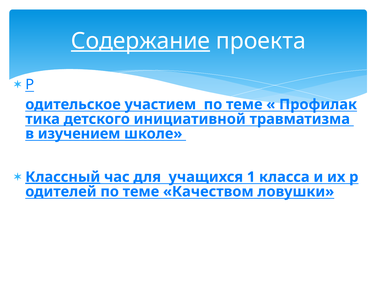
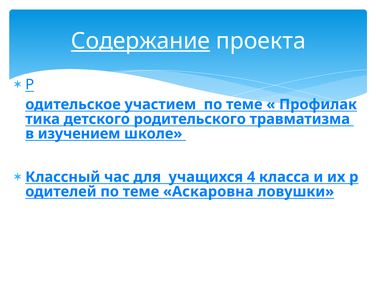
инициативной: инициативной -> родительского
Классный underline: present -> none
1: 1 -> 4
Качеством: Качеством -> Аскаровна
